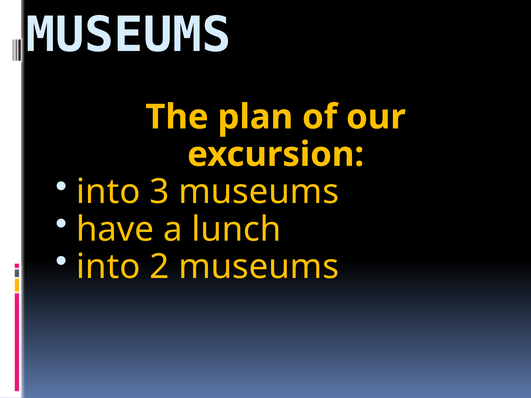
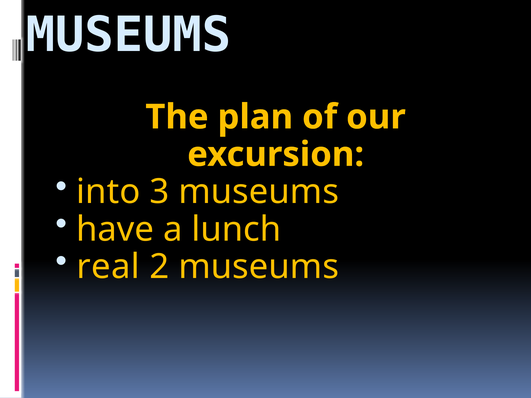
into at (108, 267): into -> real
